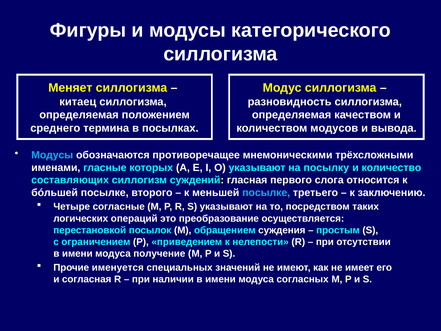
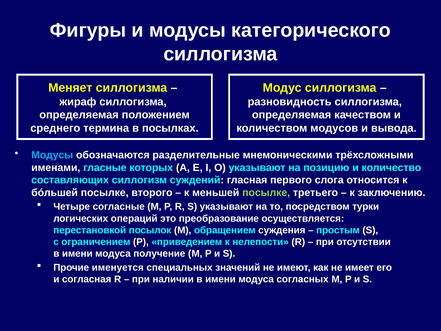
китаец: китаец -> жираф
противоречащее: противоречащее -> разделительные
посылку: посылку -> позицию
посылке at (266, 192) colour: light blue -> light green
таких: таких -> турки
